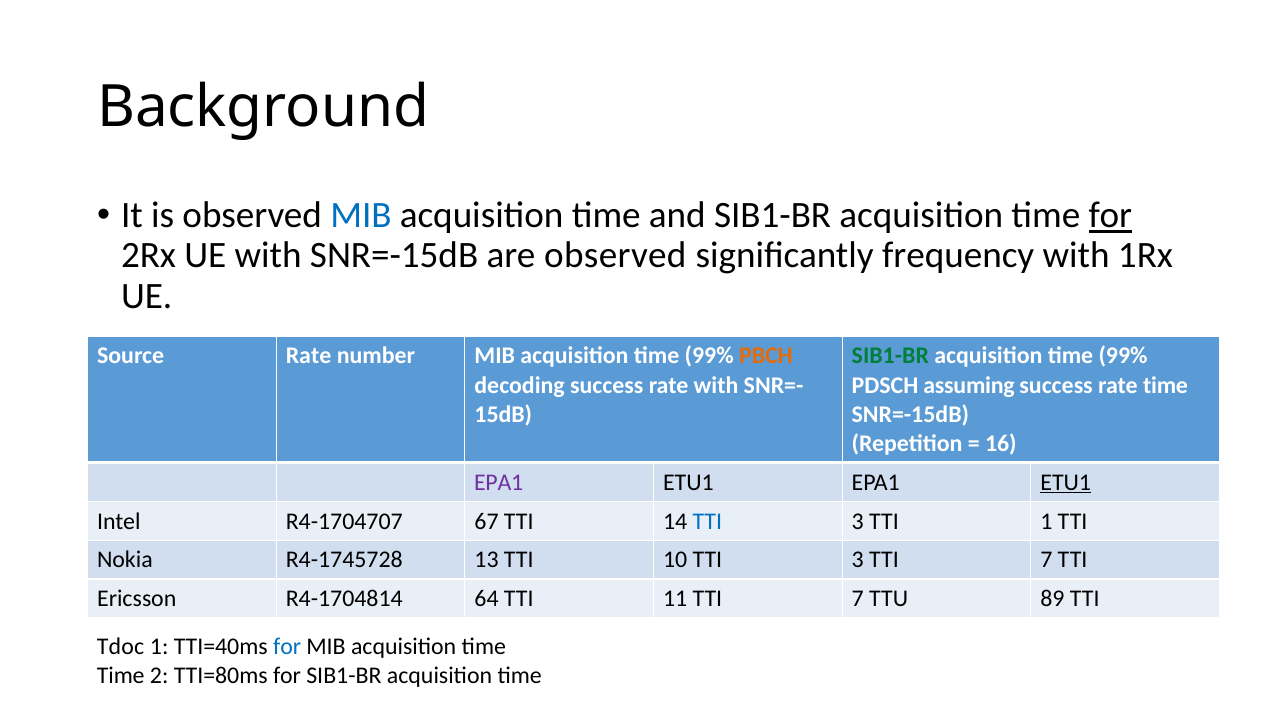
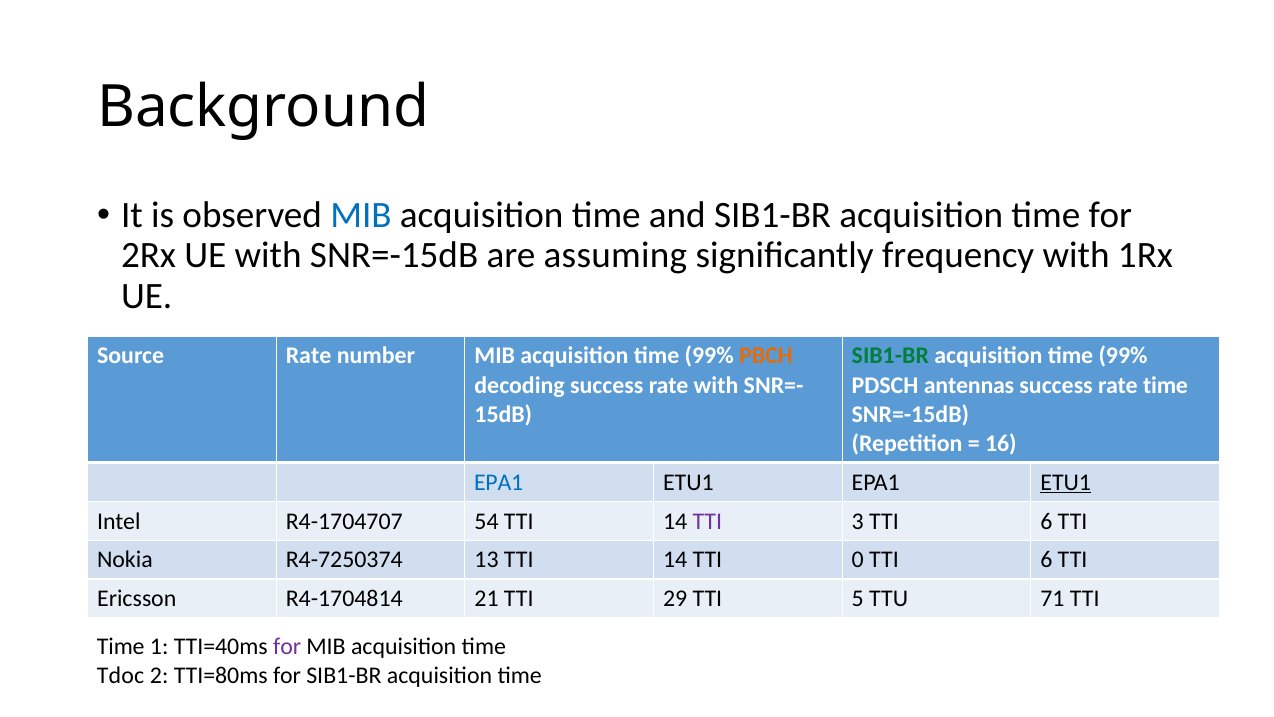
for at (1110, 215) underline: present -> none
are observed: observed -> assuming
assuming: assuming -> antennas
EPA1 at (499, 482) colour: purple -> blue
67: 67 -> 54
TTI at (707, 521) colour: blue -> purple
3 TTI 1: 1 -> 6
R4-1745728: R4-1745728 -> R4-7250374
13 TTI 10: 10 -> 14
3 at (858, 560): 3 -> 0
7 at (1046, 560): 7 -> 6
64: 64 -> 21
11: 11 -> 29
7 at (858, 598): 7 -> 5
89: 89 -> 71
Tdoc at (121, 646): Tdoc -> Time
for at (287, 646) colour: blue -> purple
Time at (121, 675): Time -> Tdoc
